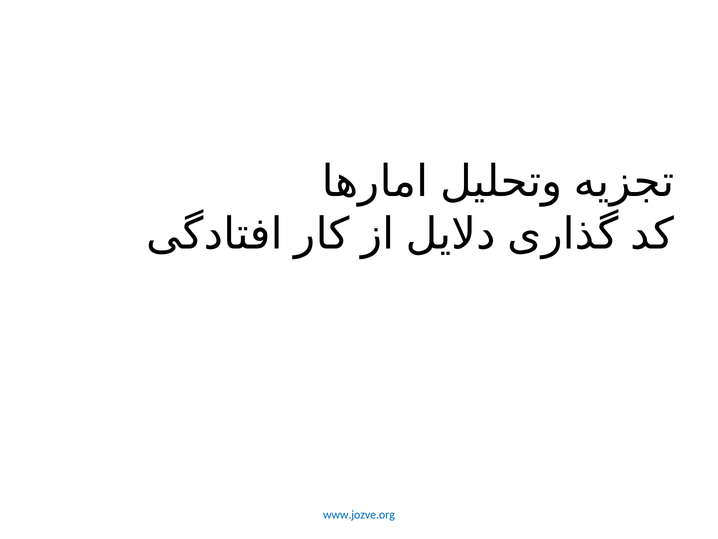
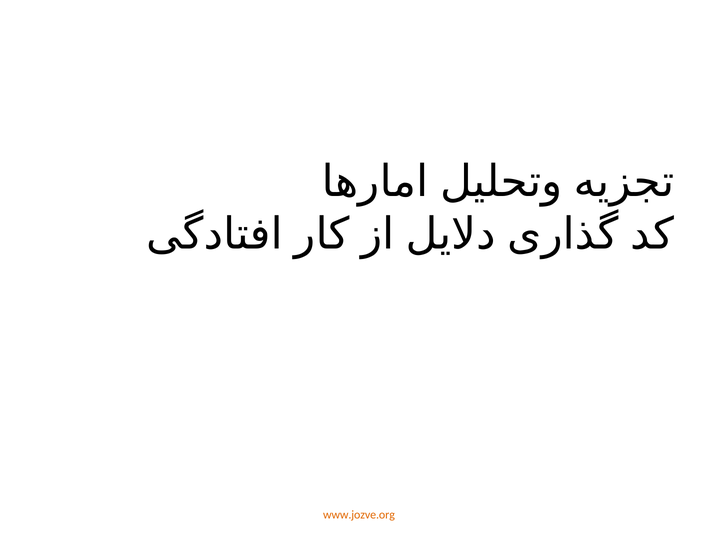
www.jozve.org colour: blue -> orange
